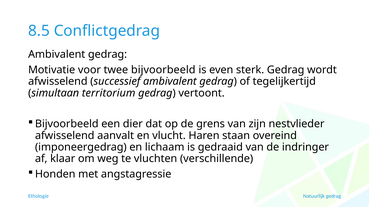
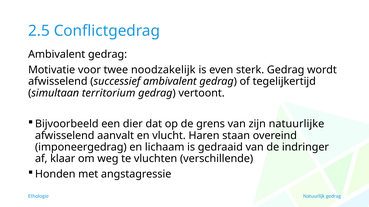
8.5: 8.5 -> 2.5
twee bijvoorbeeld: bijvoorbeeld -> noodzakelijk
nestvlieder: nestvlieder -> natuurlijke
